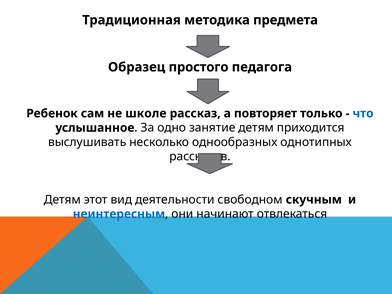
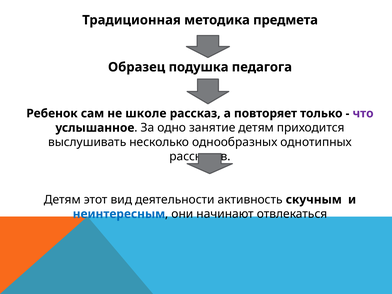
простого: простого -> подушка
что colour: blue -> purple
свободном: свободном -> активность
